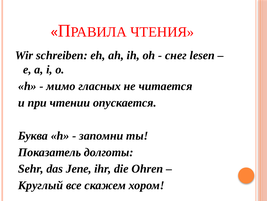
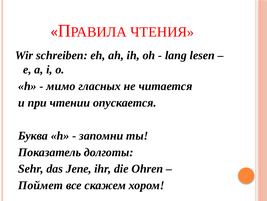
снег: снег -> lang
Круглый: Круглый -> Поймет
